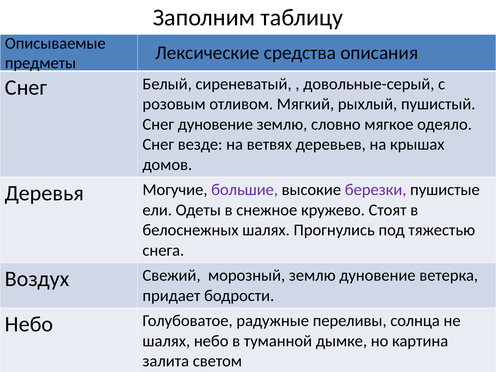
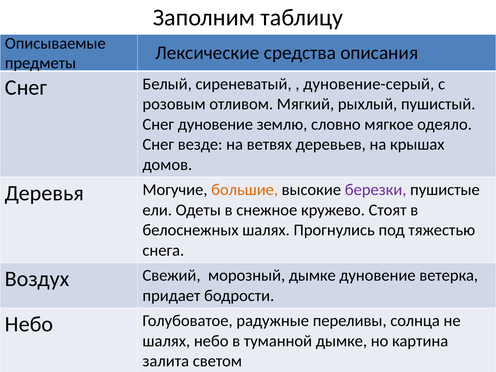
довольные-серый: довольные-серый -> дуновение-серый
большие colour: purple -> orange
морозный землю: землю -> дымке
